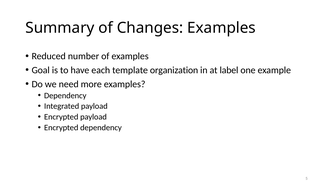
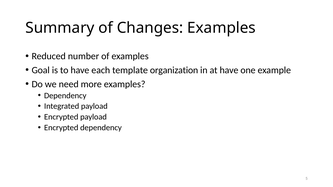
at label: label -> have
